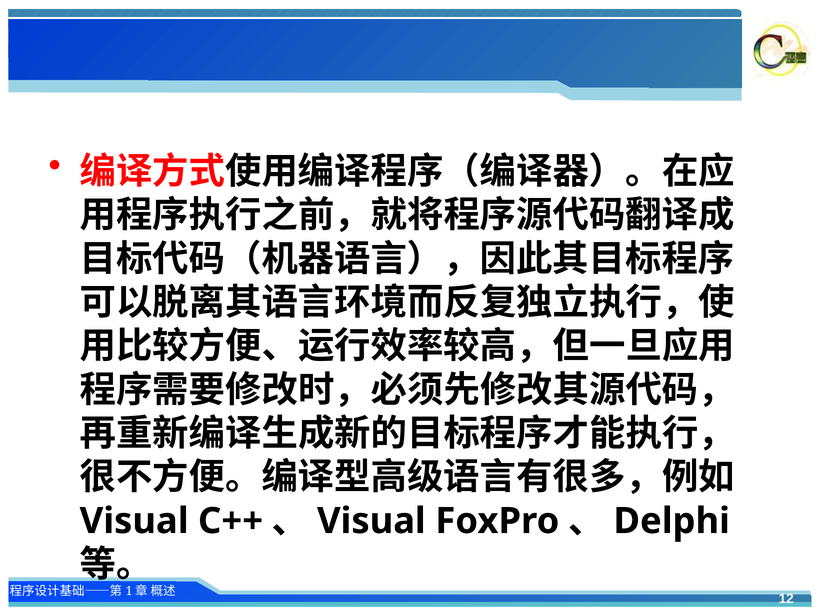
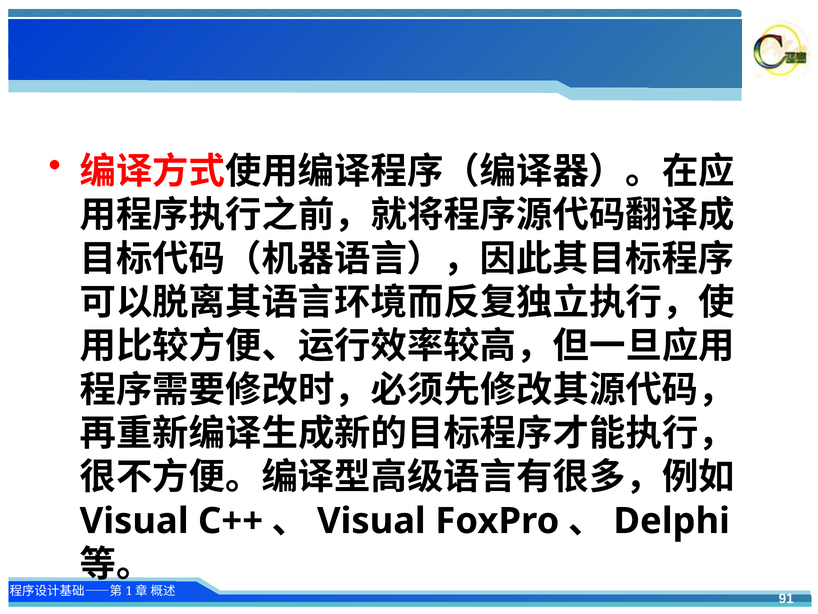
12: 12 -> 91
